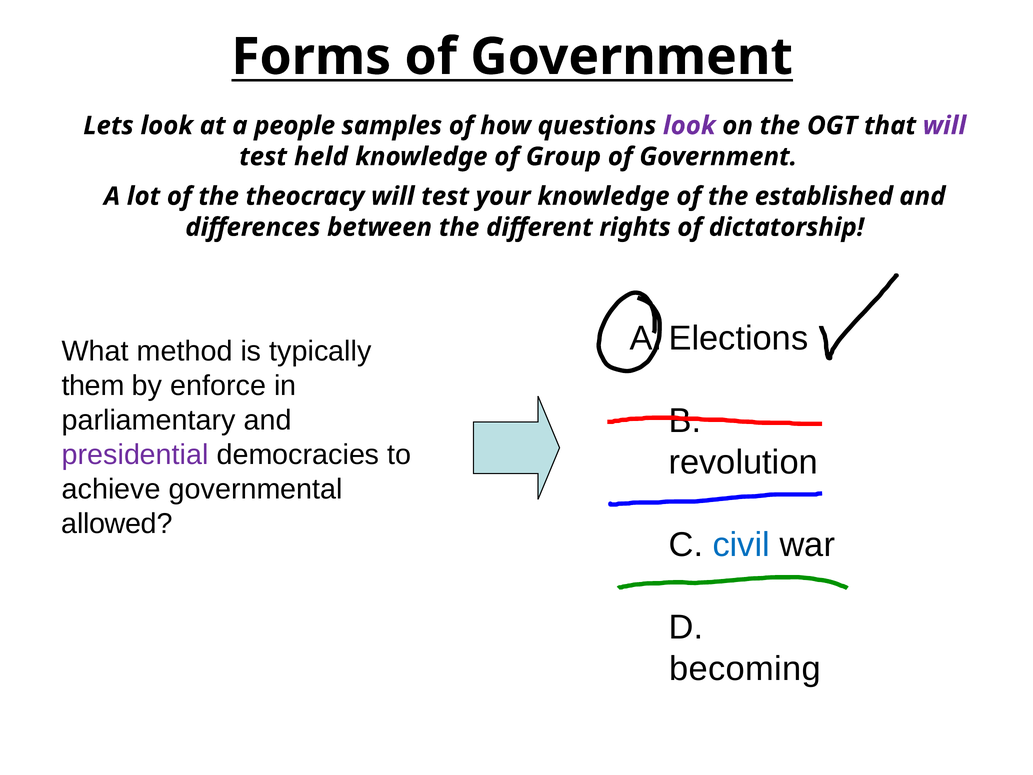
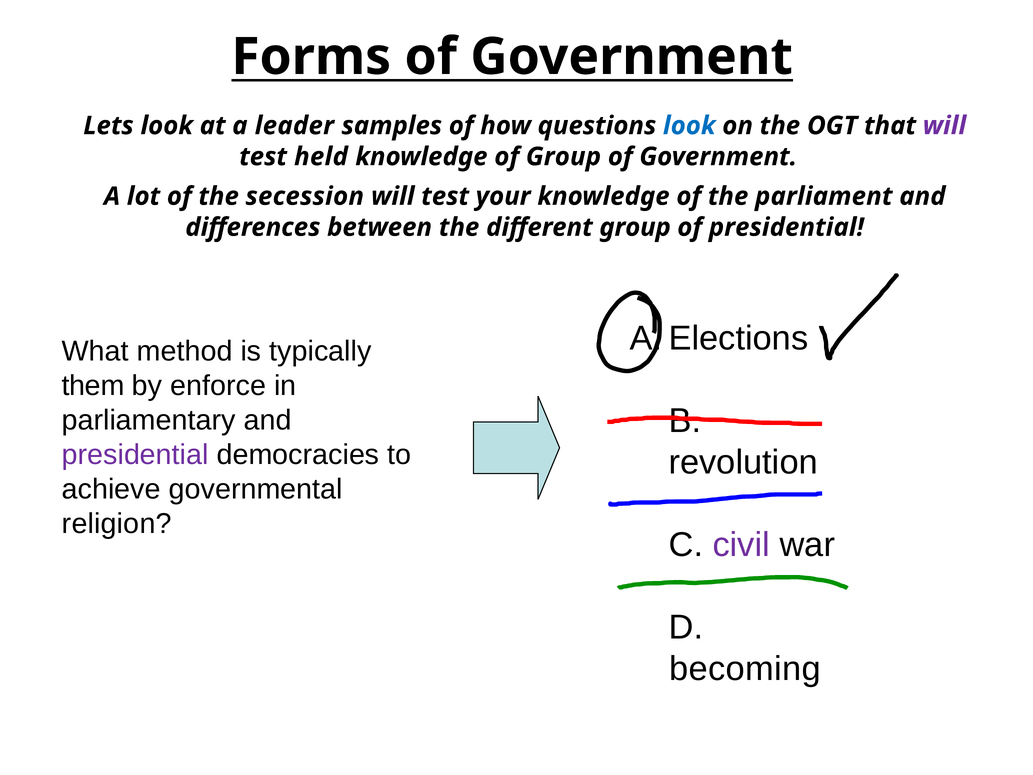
people: people -> leader
look at (689, 126) colour: purple -> blue
theocracy: theocracy -> secession
established: established -> parliament
different rights: rights -> group
of dictatorship: dictatorship -> presidential
allowed: allowed -> religion
civil colour: blue -> purple
